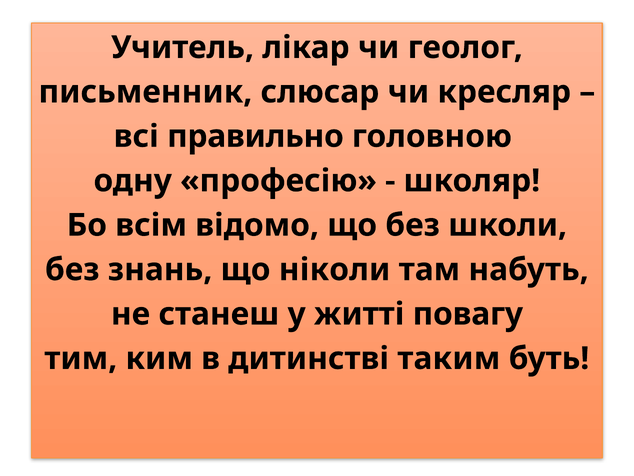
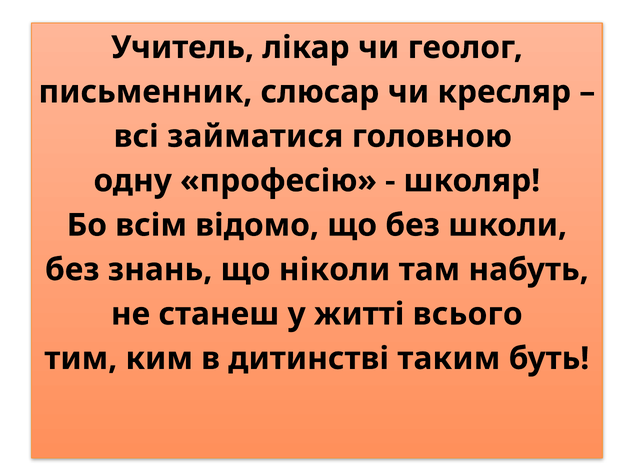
правильно: правильно -> займатися
повагу: повагу -> всього
